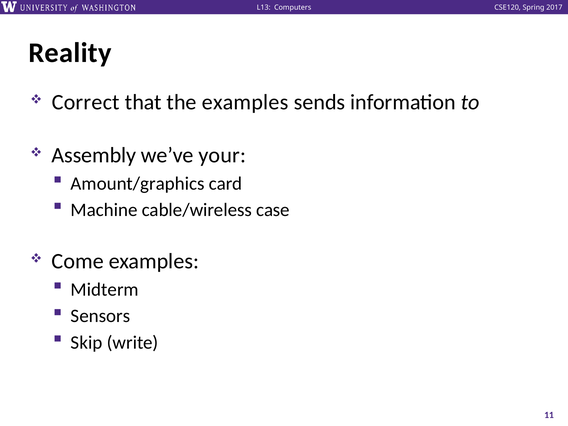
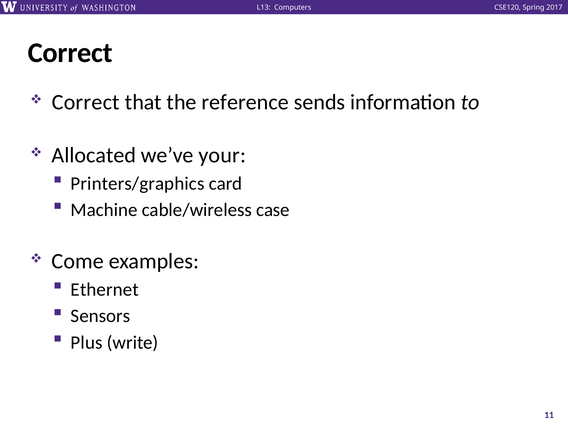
Reality at (70, 53): Reality -> Correct
the examples: examples -> reference
Assembly: Assembly -> Allocated
Amount/graphics: Amount/graphics -> Printers/graphics
Midterm: Midterm -> Ethernet
Skip: Skip -> Plus
